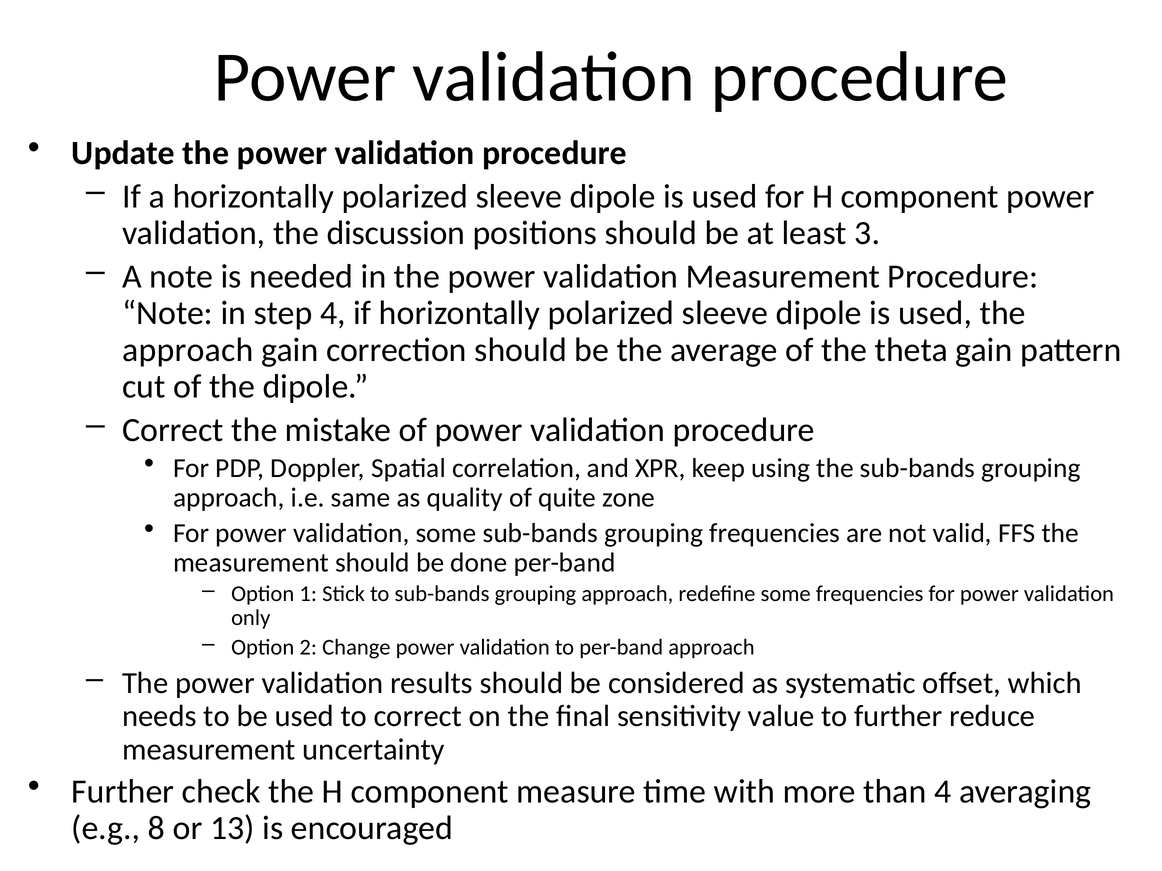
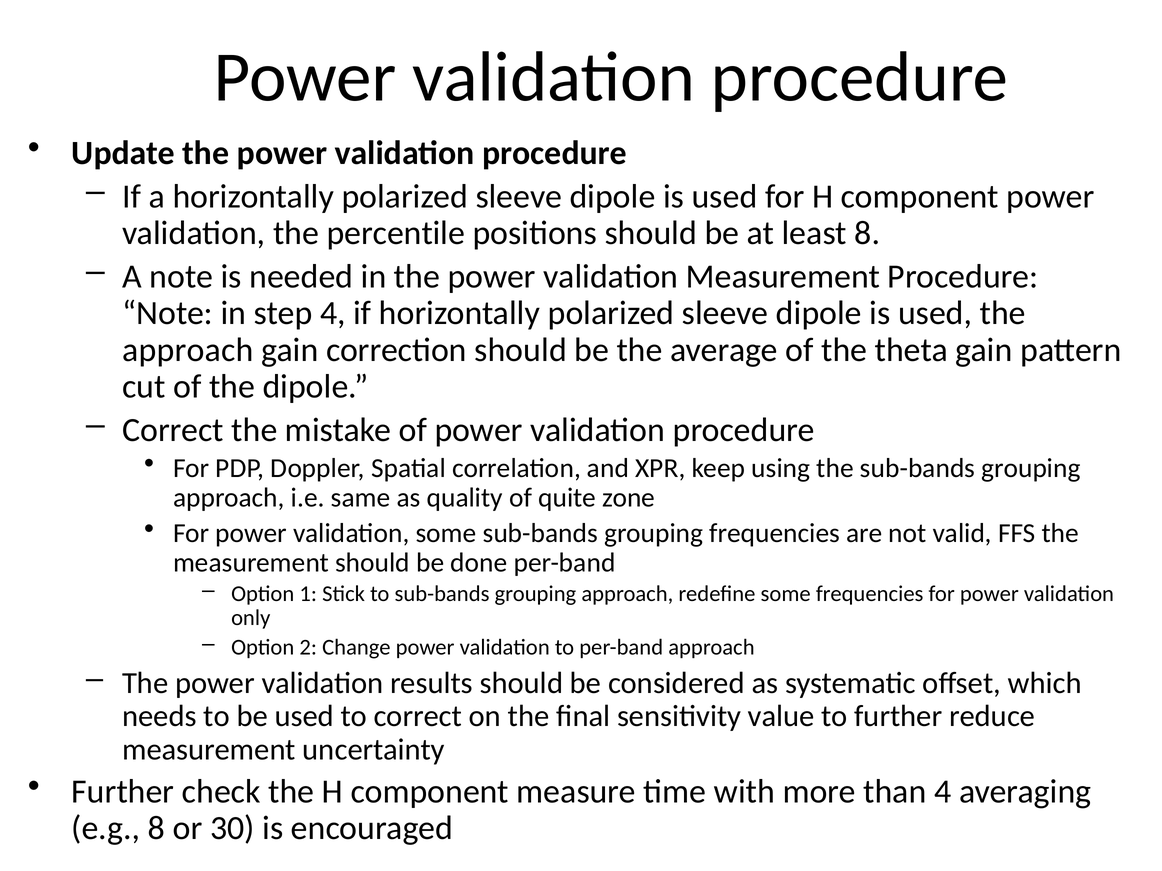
discussion: discussion -> percentile
least 3: 3 -> 8
13: 13 -> 30
